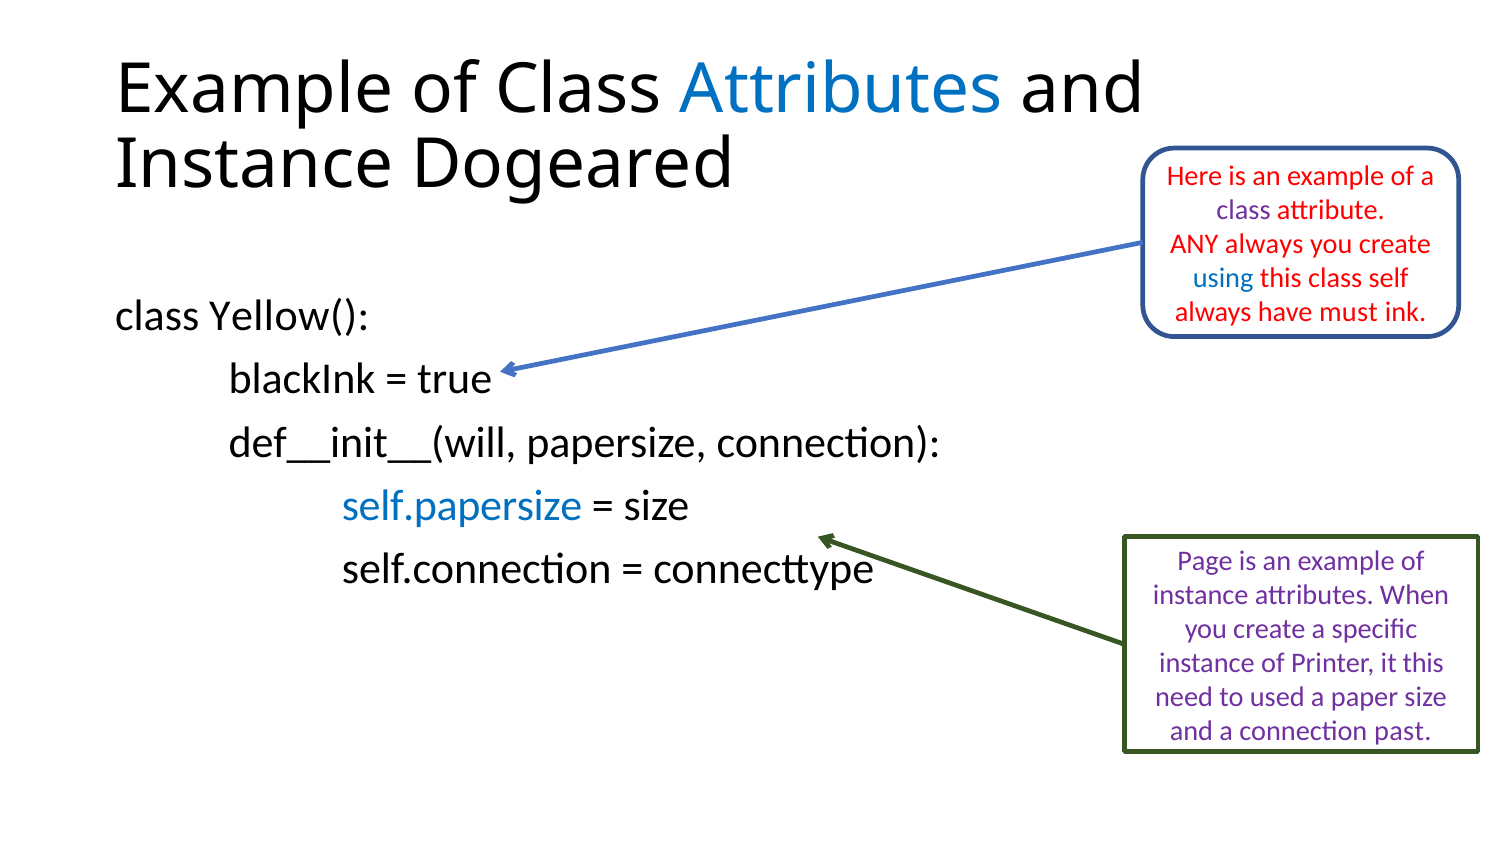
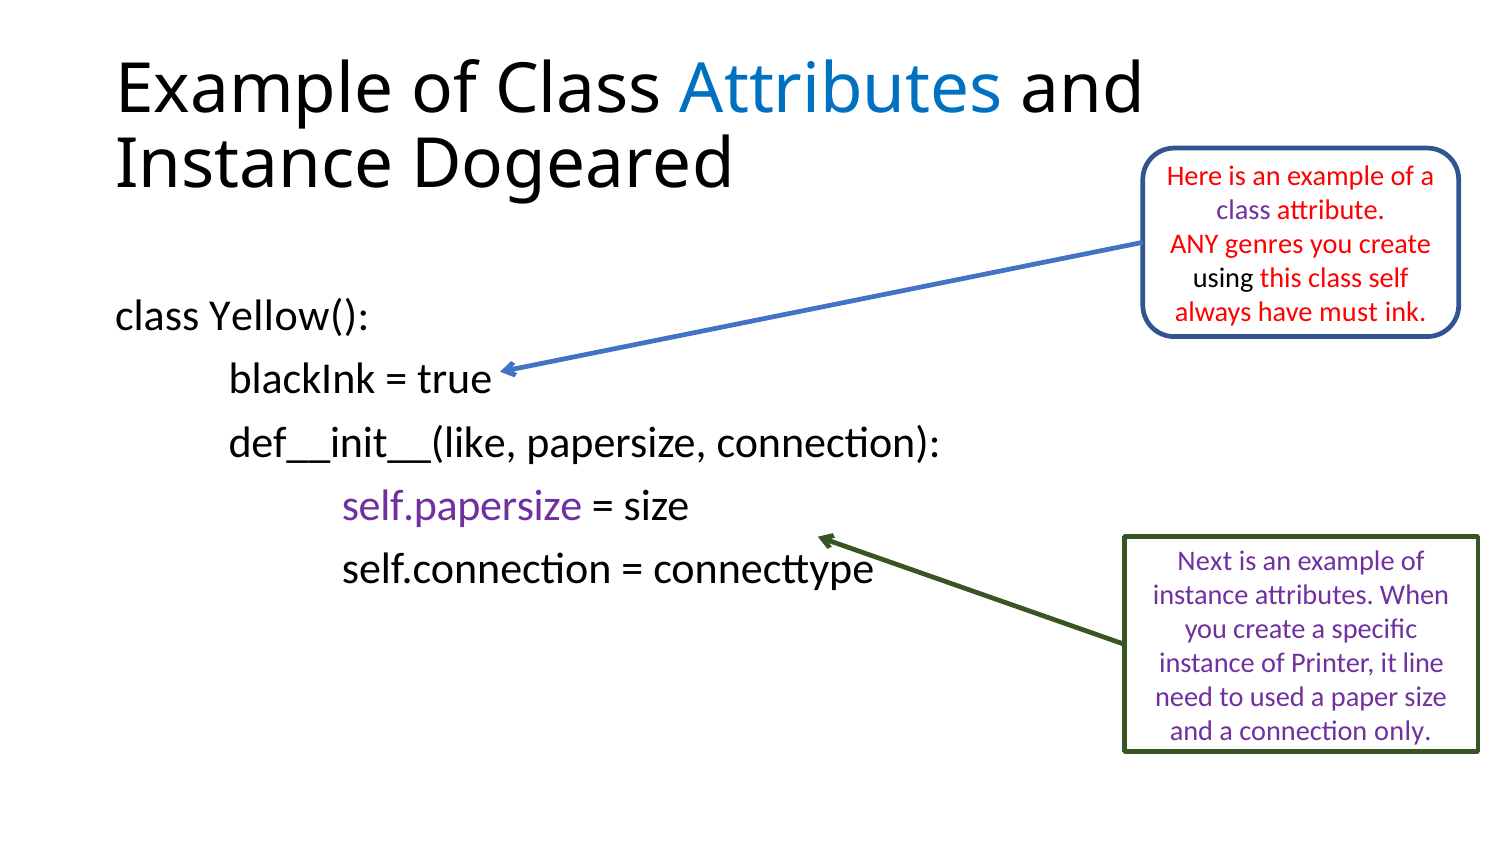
ANY always: always -> genres
using colour: blue -> black
def__init__(will: def__init__(will -> def__init__(like
self.papersize colour: blue -> purple
Page: Page -> Next
it this: this -> line
past: past -> only
